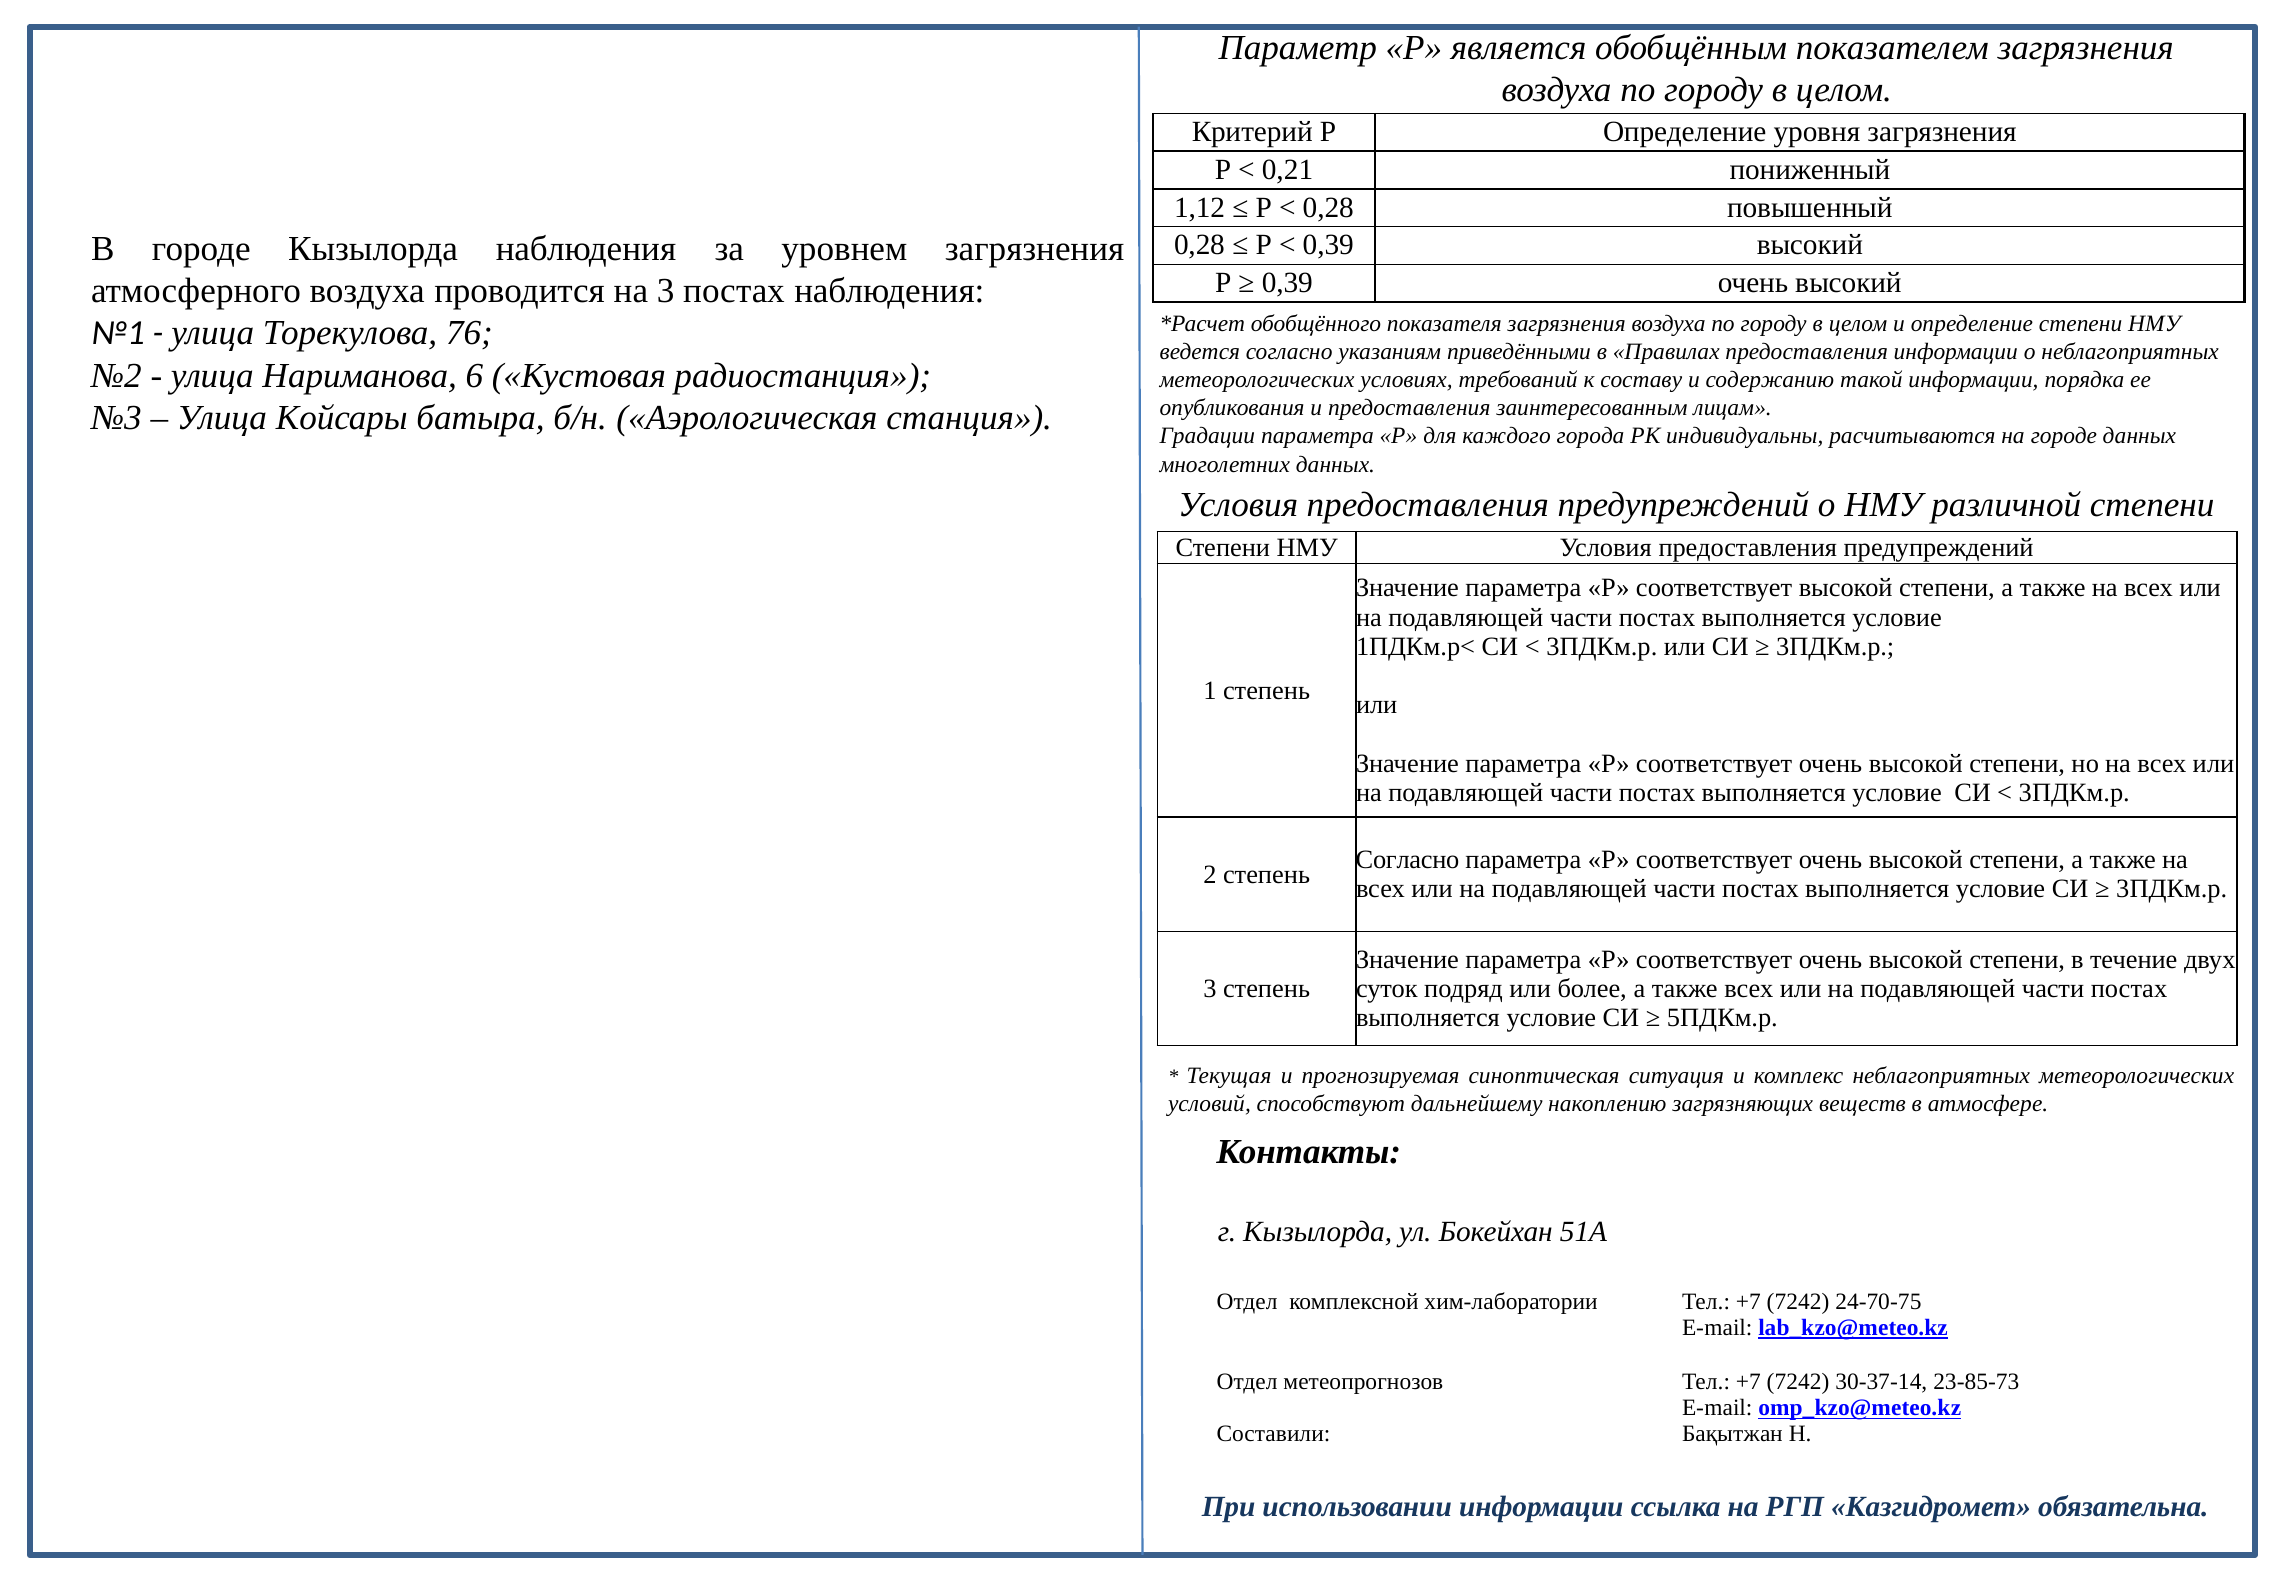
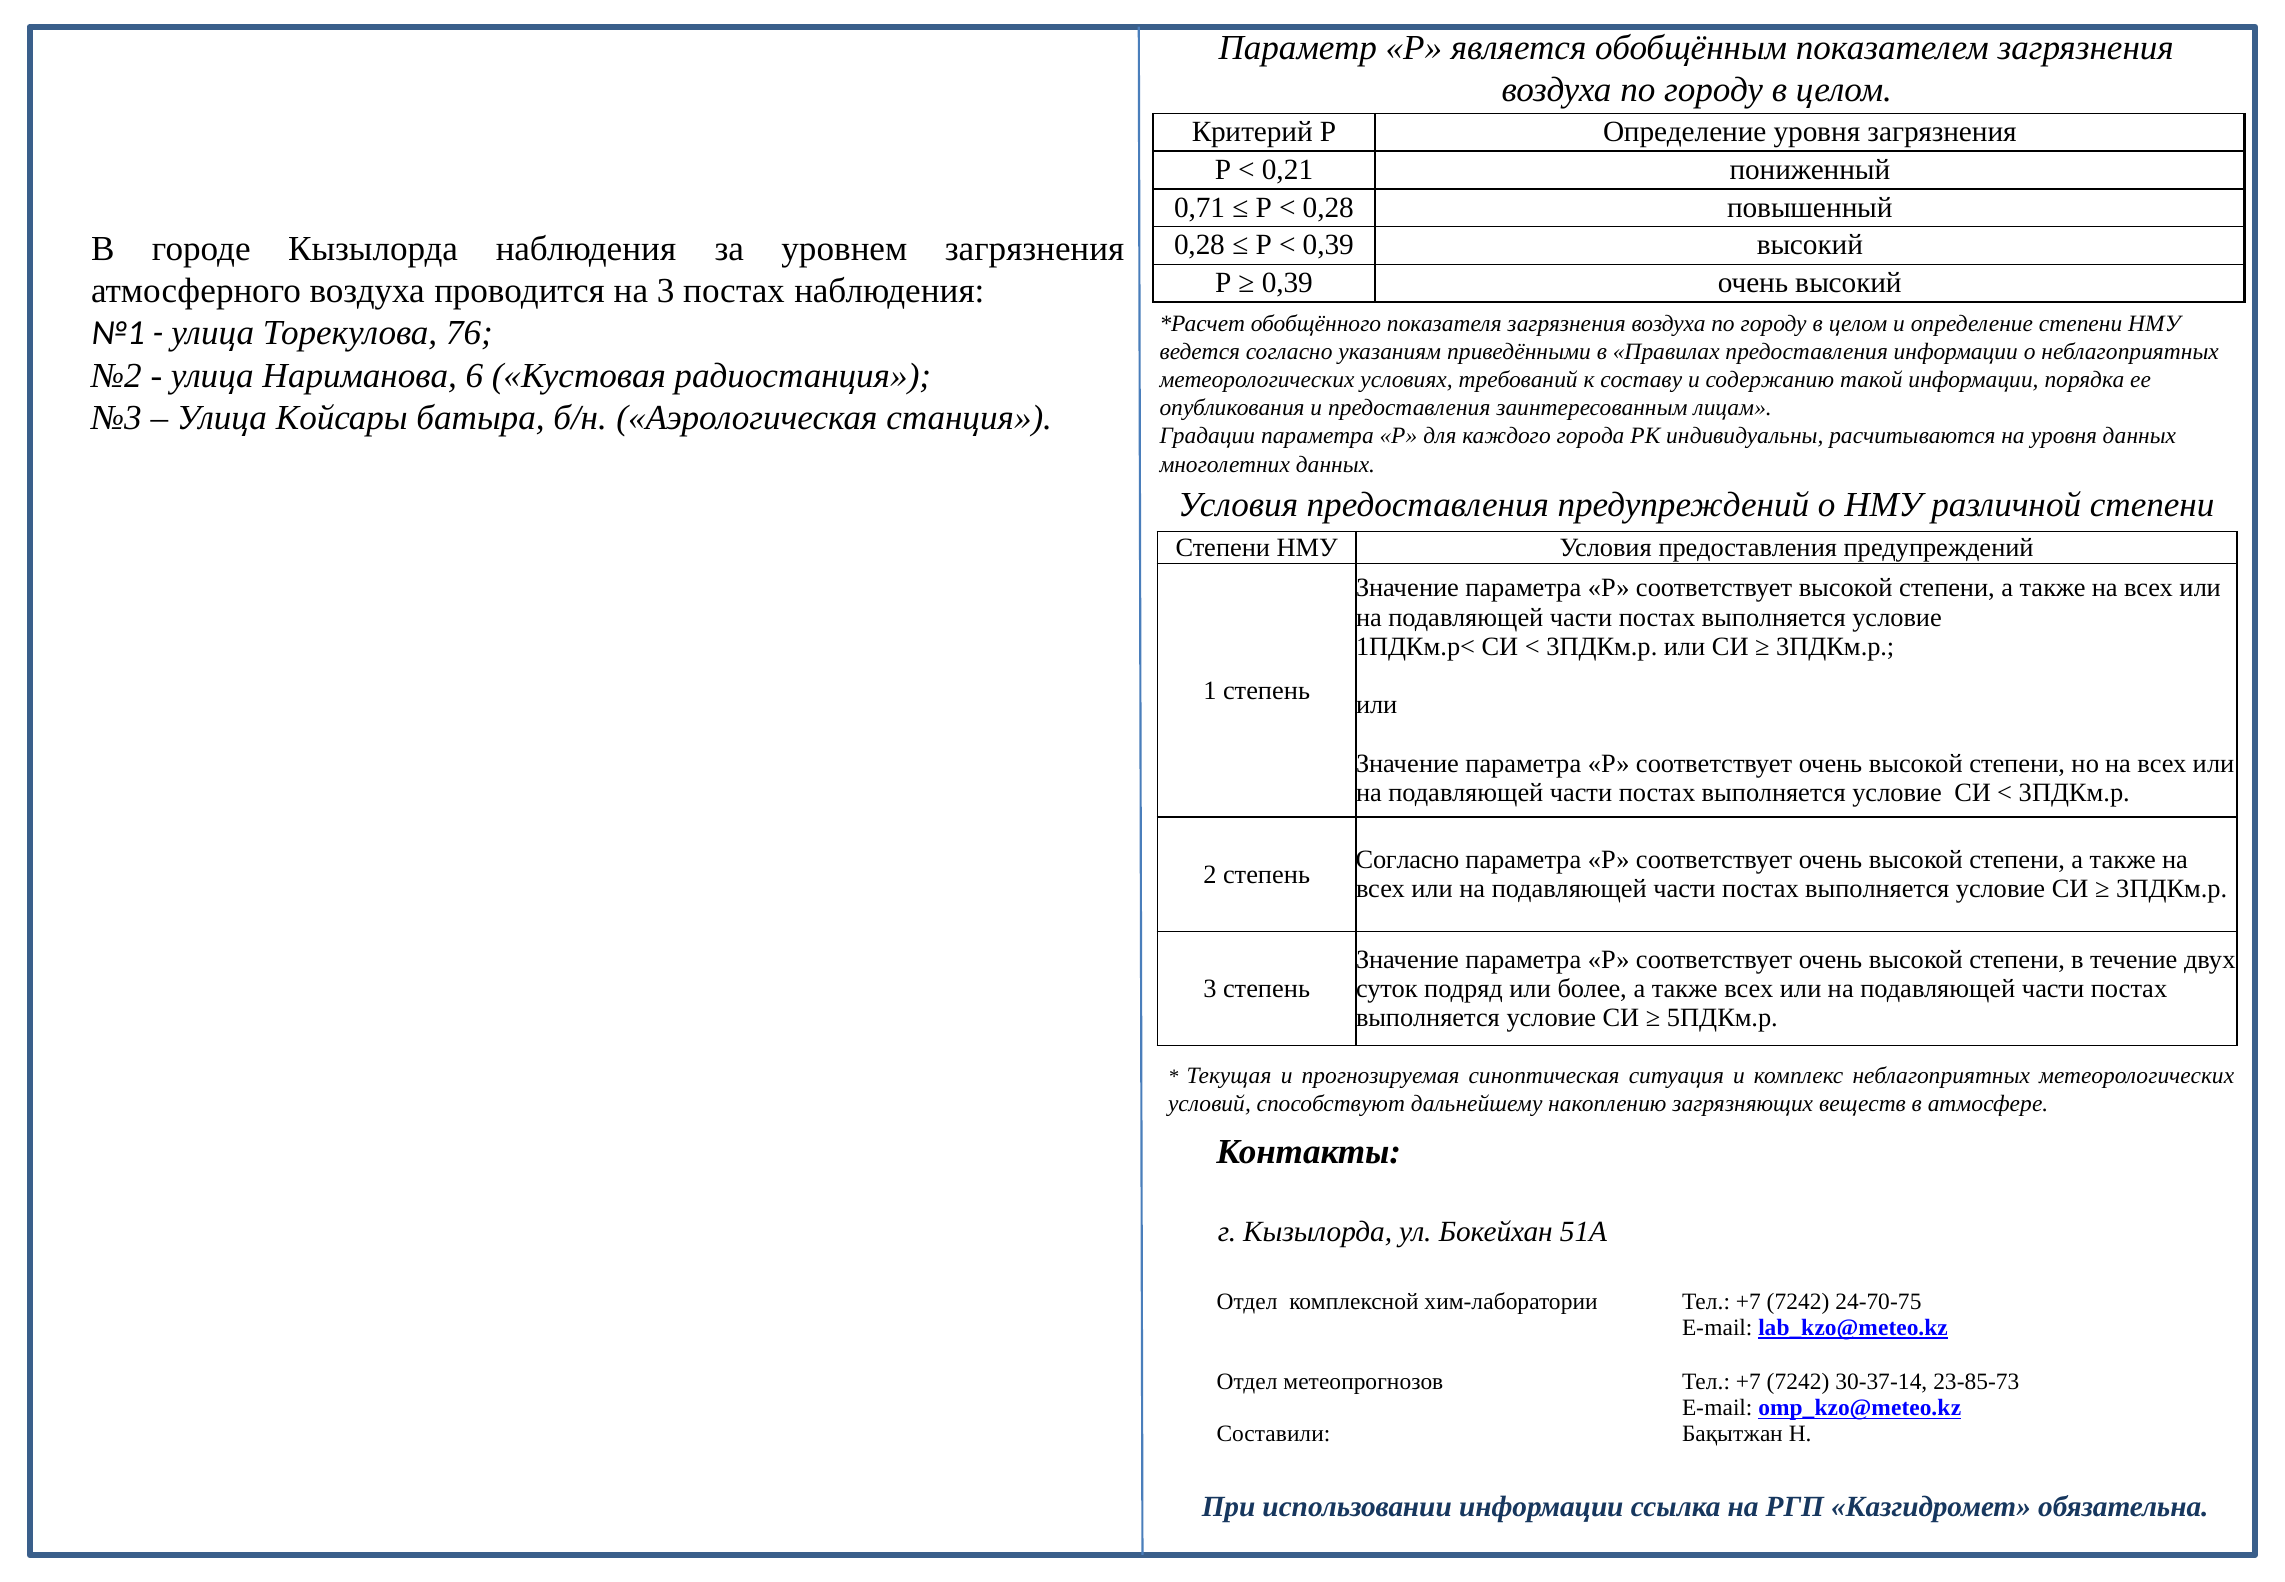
1,12: 1,12 -> 0,71
на городе: городе -> уровня
